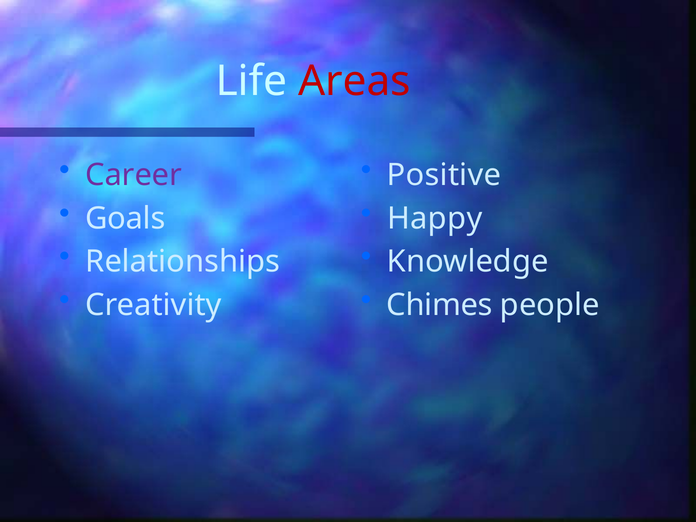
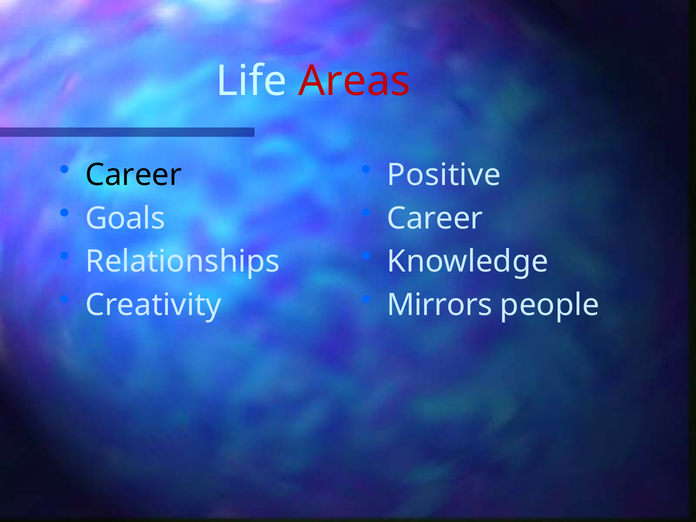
Career at (134, 175) colour: purple -> black
Happy at (435, 218): Happy -> Career
Chimes: Chimes -> Mirrors
